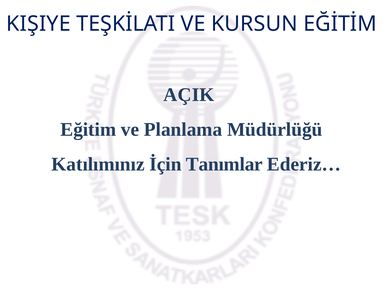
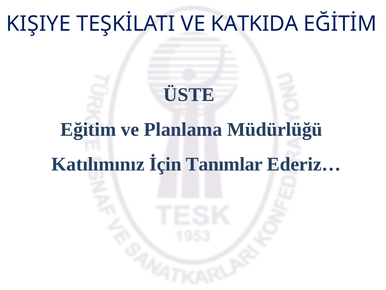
KURSUN: KURSUN -> KATKIDA
AÇIK: AÇIK -> ÜSTE
